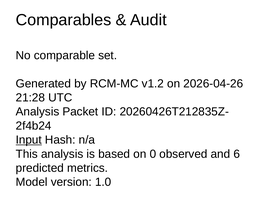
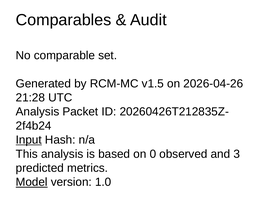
v1.2: v1.2 -> v1.5
6: 6 -> 3
Model underline: none -> present
